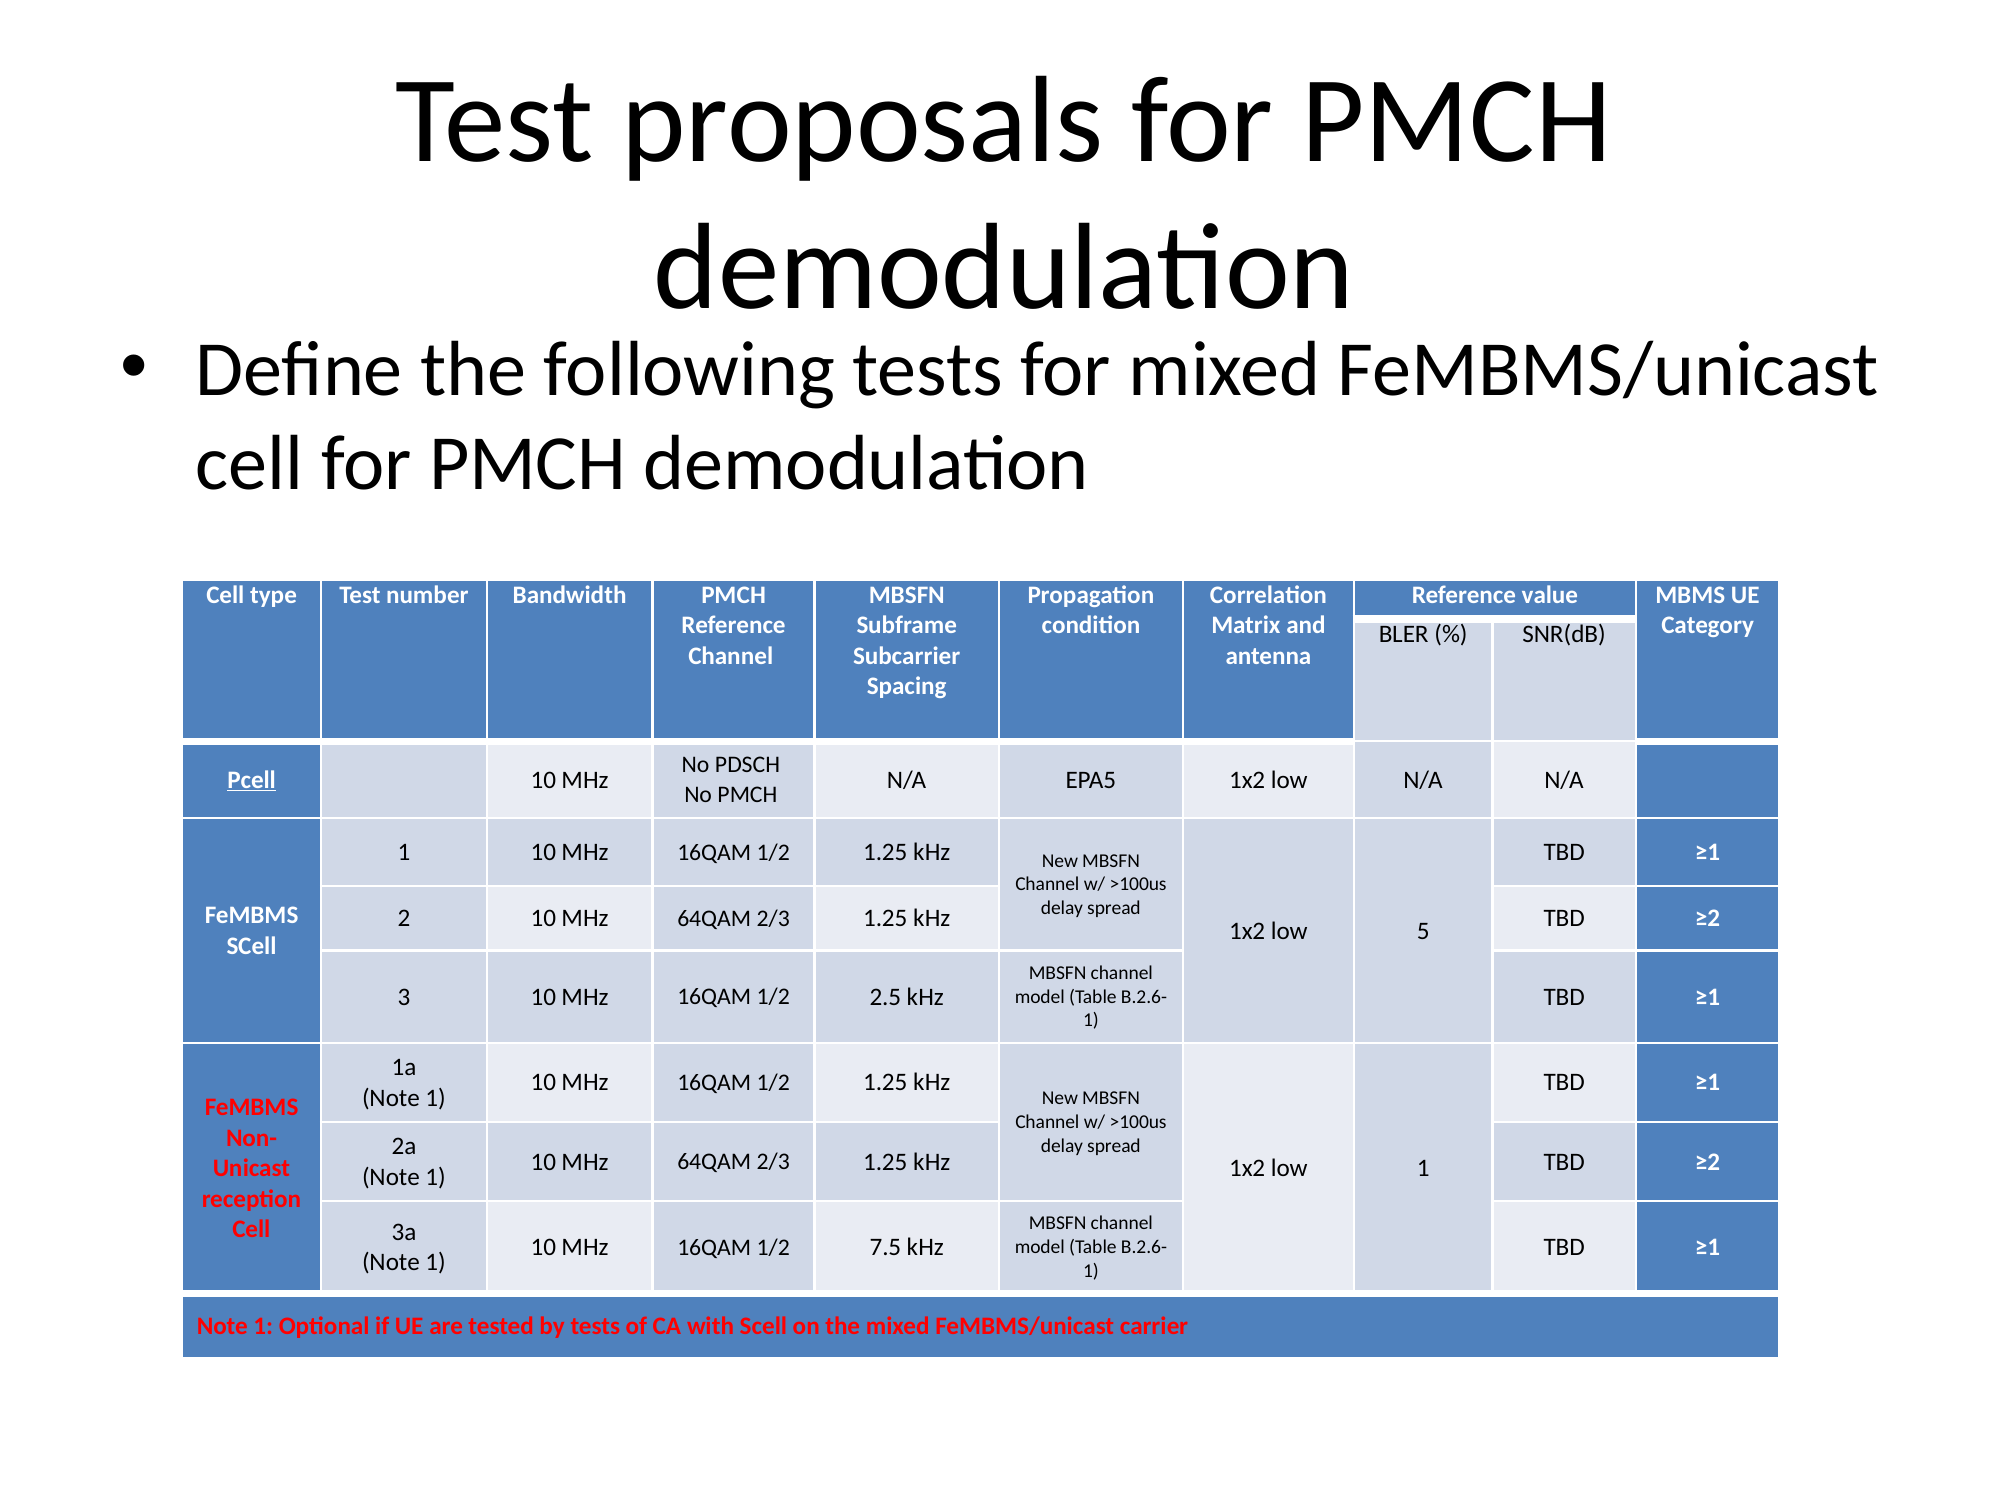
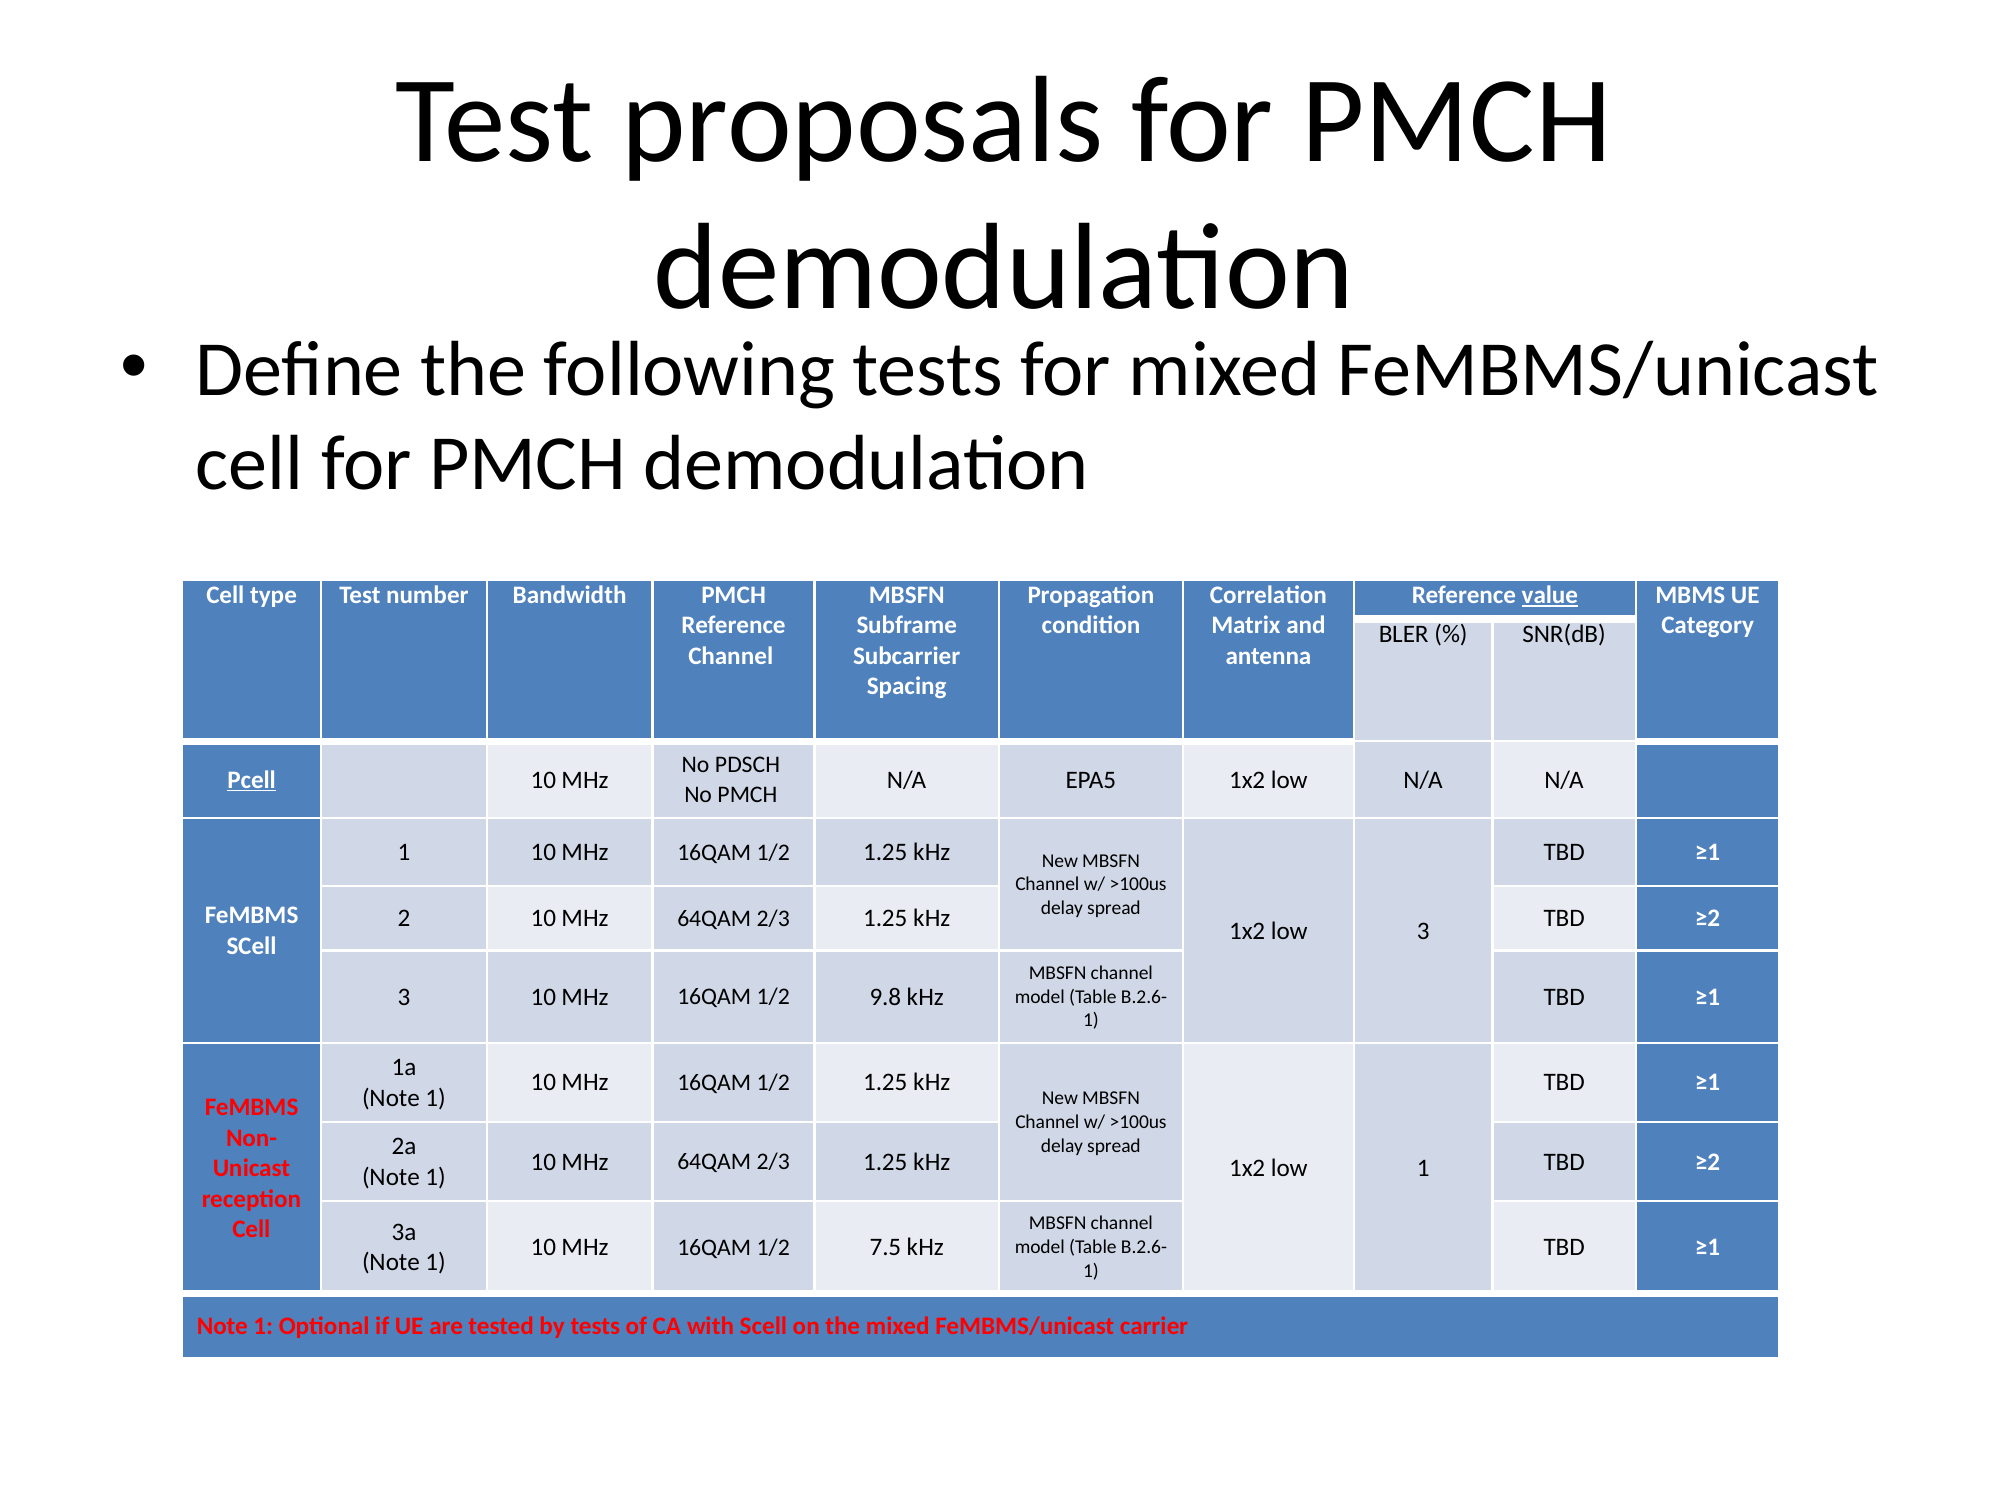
value underline: none -> present
low 5: 5 -> 3
2.5: 2.5 -> 9.8
